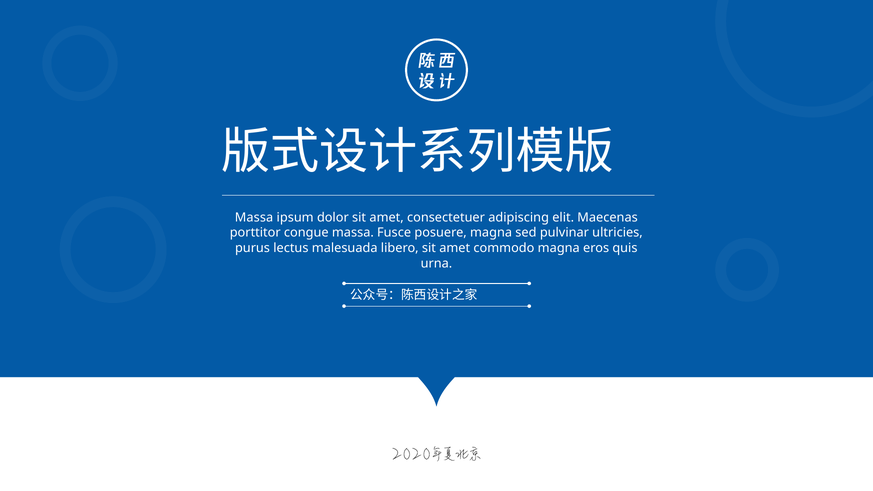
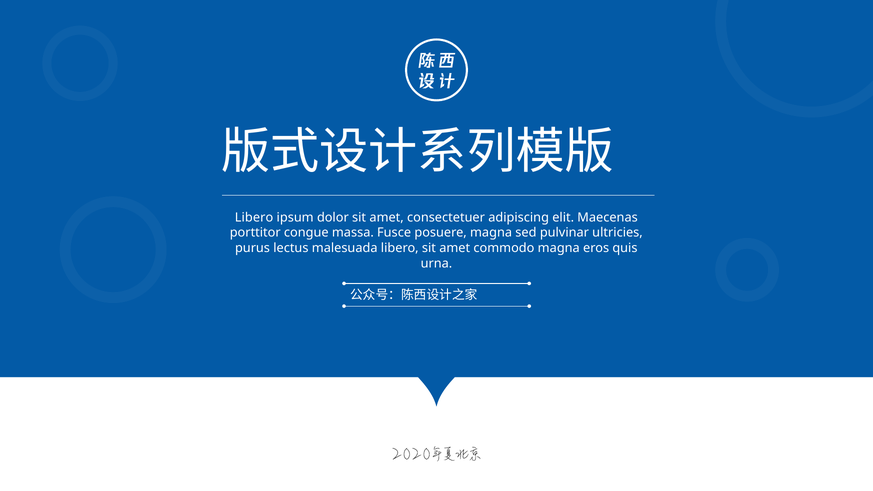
Massa at (254, 218): Massa -> Libero
